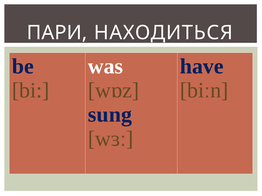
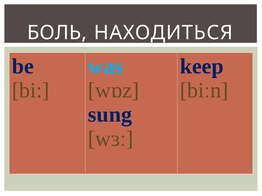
ПАРИ: ПАРИ -> БОЛЬ
was colour: white -> light blue
have: have -> keep
